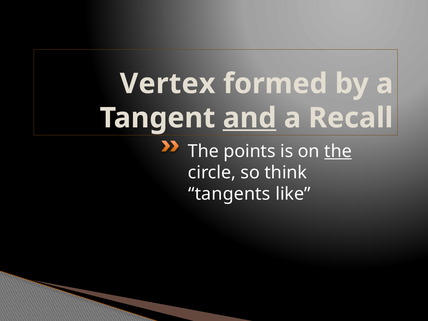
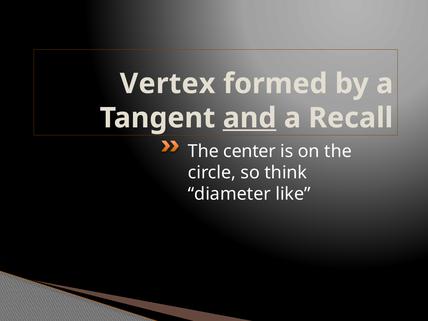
points: points -> center
the at (338, 151) underline: present -> none
tangents: tangents -> diameter
